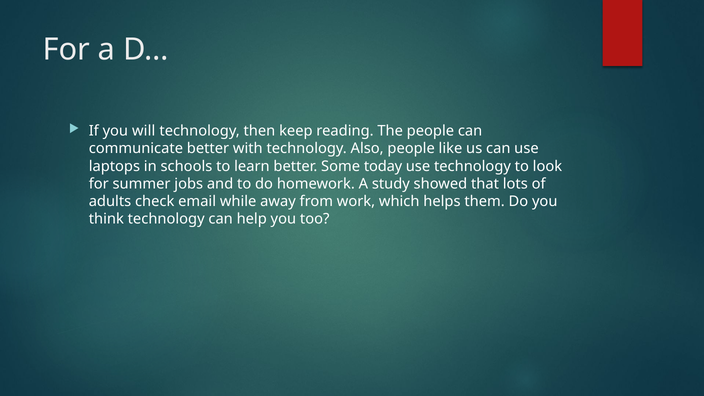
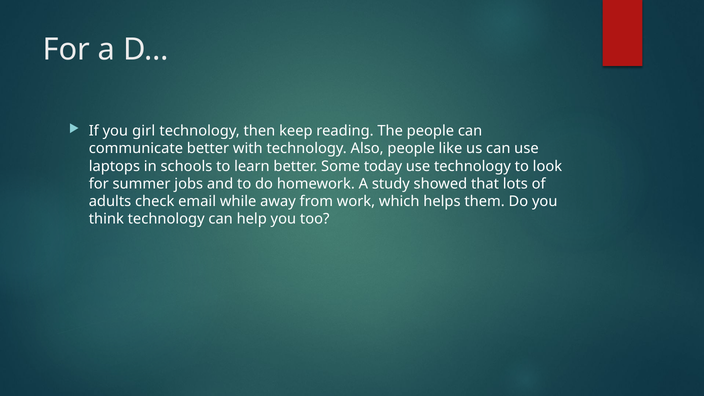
will: will -> girl
